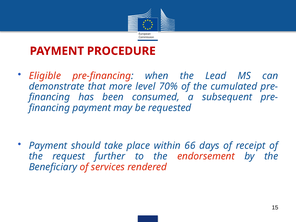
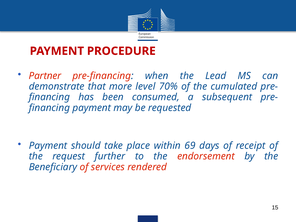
Eligible: Eligible -> Partner
66: 66 -> 69
